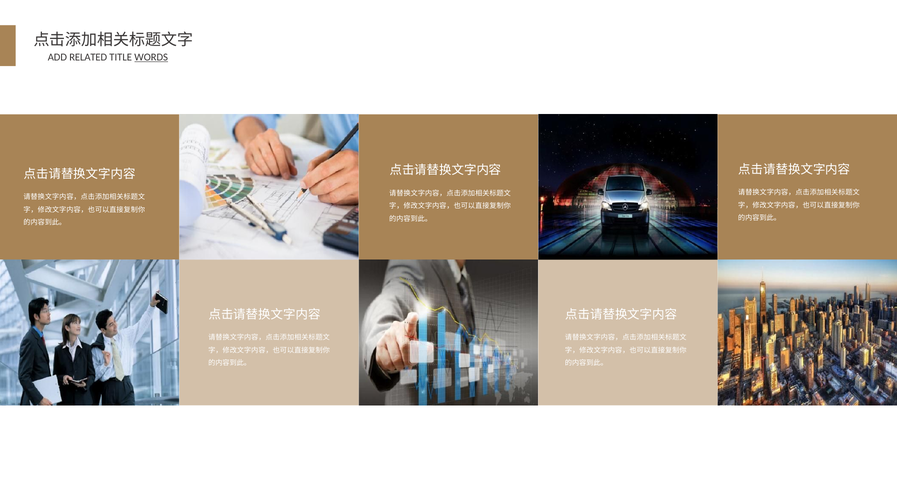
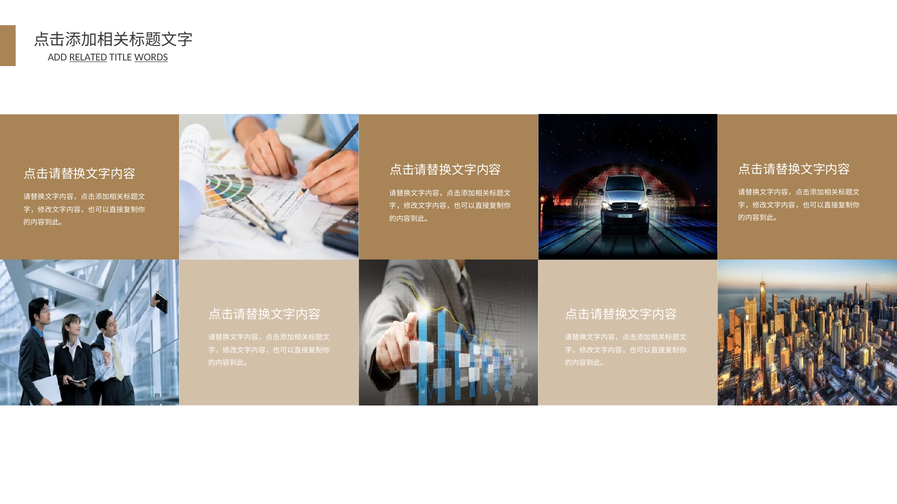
RELATED underline: none -> present
